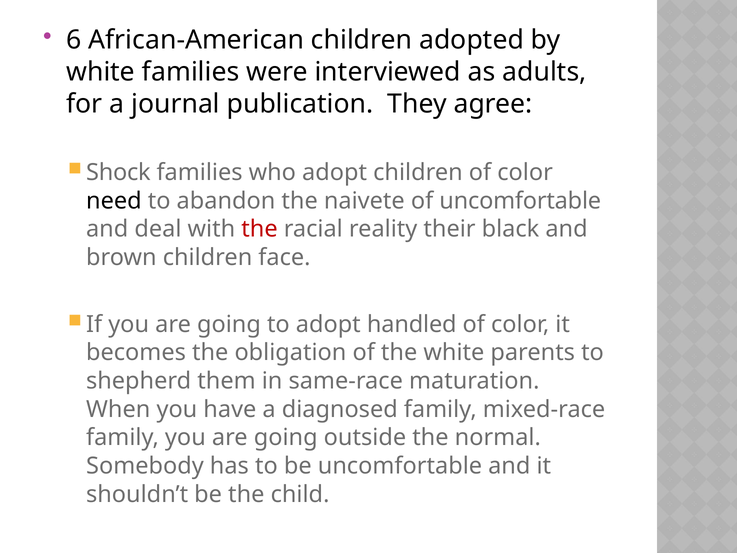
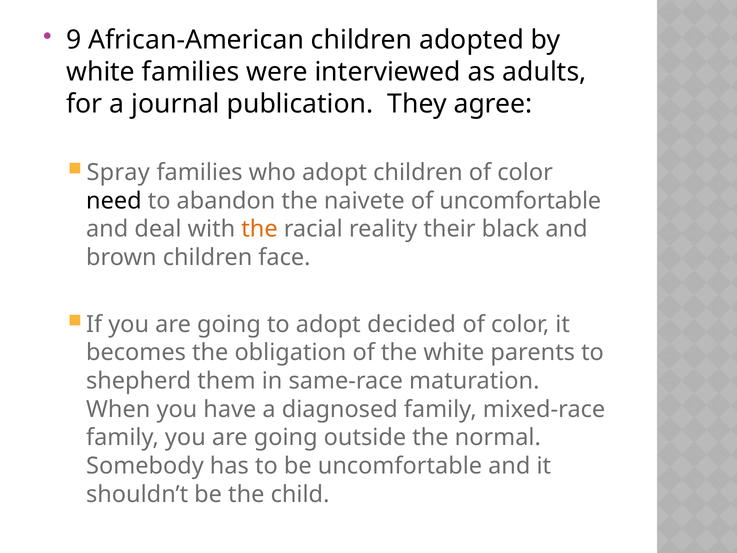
6: 6 -> 9
Shock: Shock -> Spray
the at (259, 229) colour: red -> orange
handled: handled -> decided
